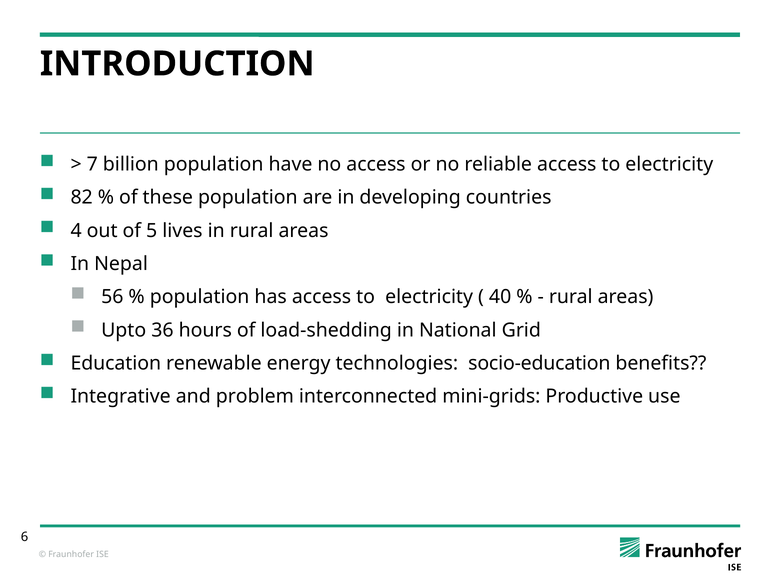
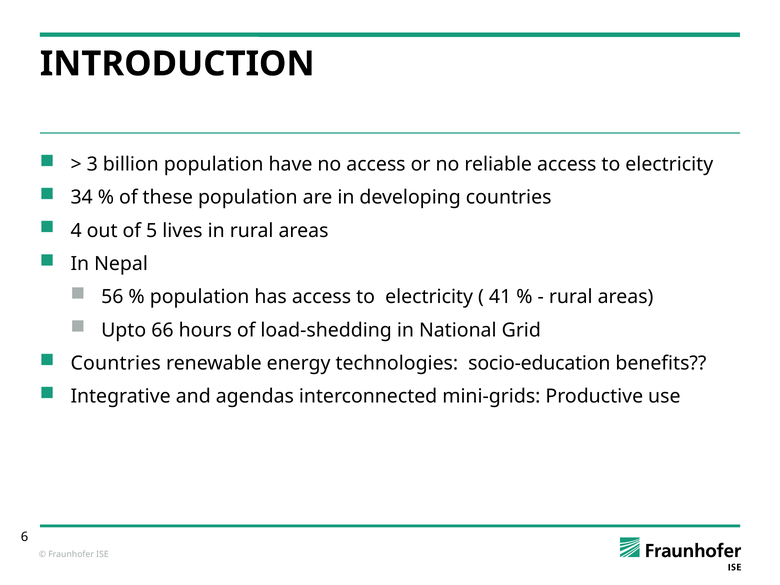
7: 7 -> 3
82: 82 -> 34
40: 40 -> 41
36: 36 -> 66
Education at (116, 363): Education -> Countries
problem: problem -> agendas
